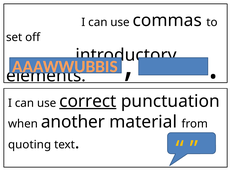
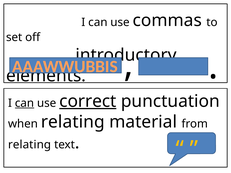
can at (25, 103) underline: none -> present
when another: another -> relating
quoting at (30, 145): quoting -> relating
